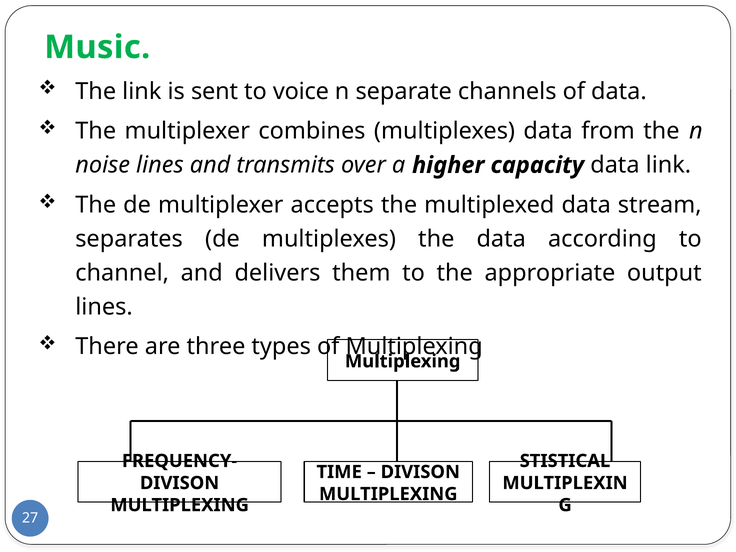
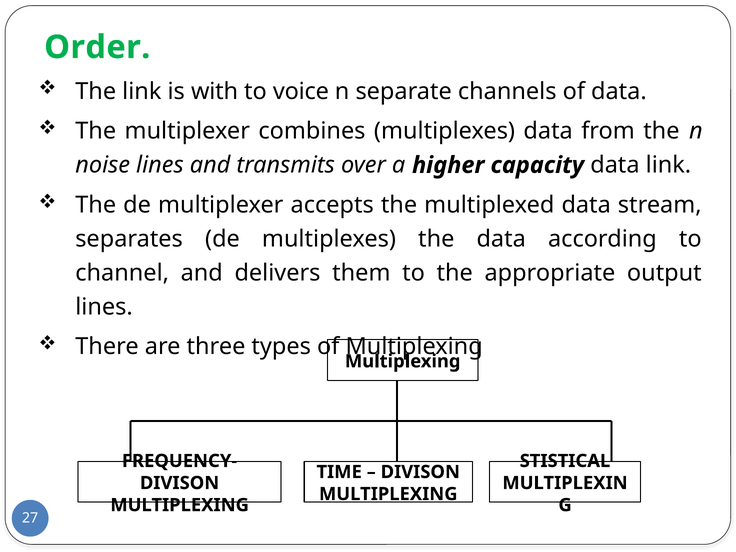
Music: Music -> Order
sent: sent -> with
